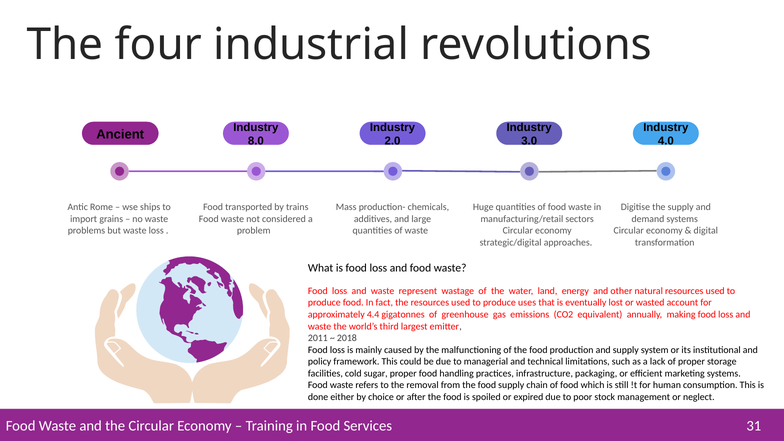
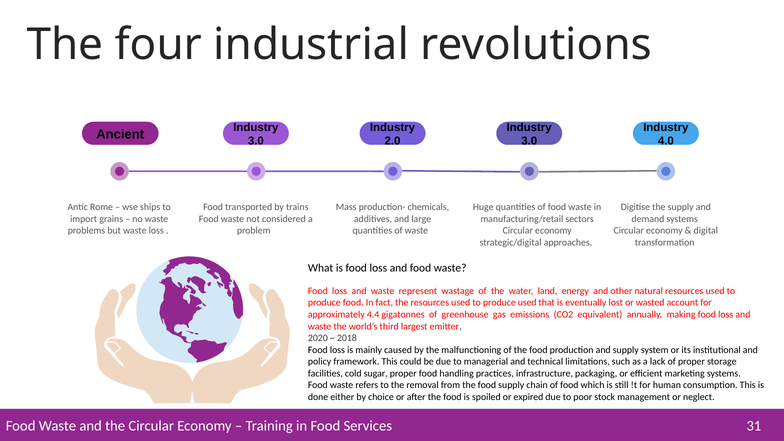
8.0 at (256, 141): 8.0 -> 3.0
produce uses: uses -> used
2011: 2011 -> 2020
